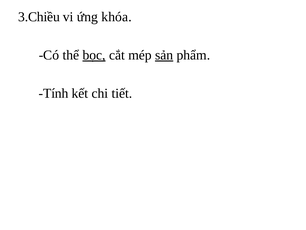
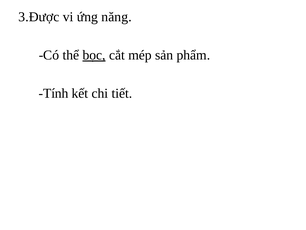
3.Chiều: 3.Chiều -> 3.Được
khóa: khóa -> năng
sản underline: present -> none
